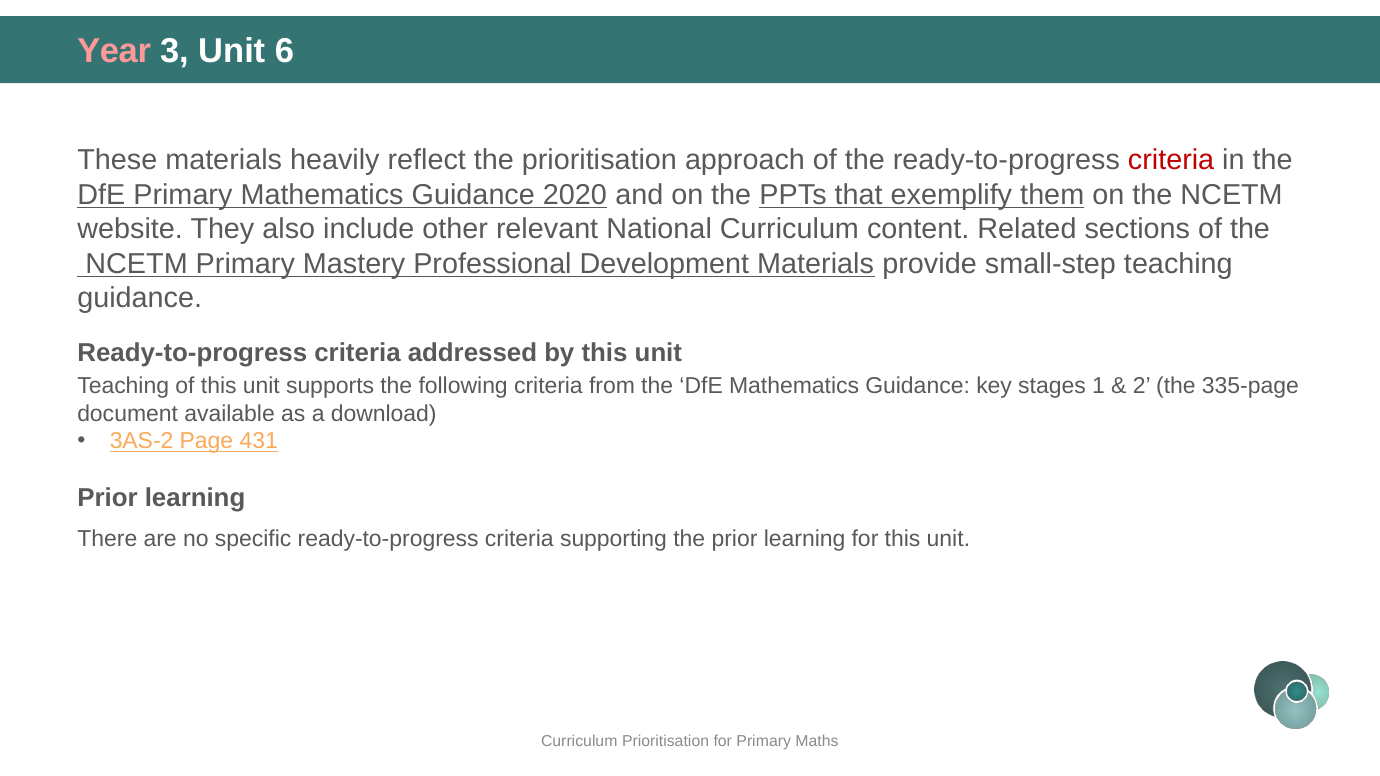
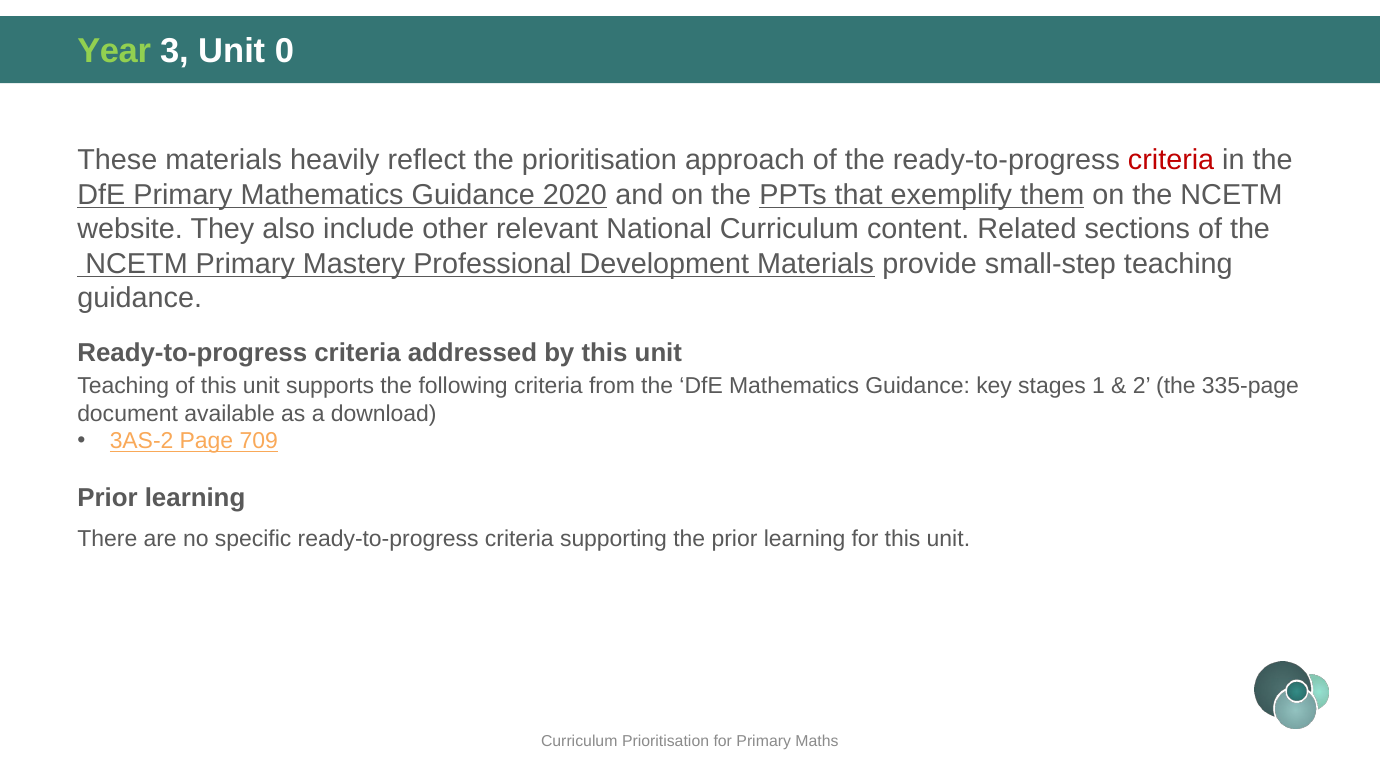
Year colour: pink -> light green
6: 6 -> 0
431: 431 -> 709
